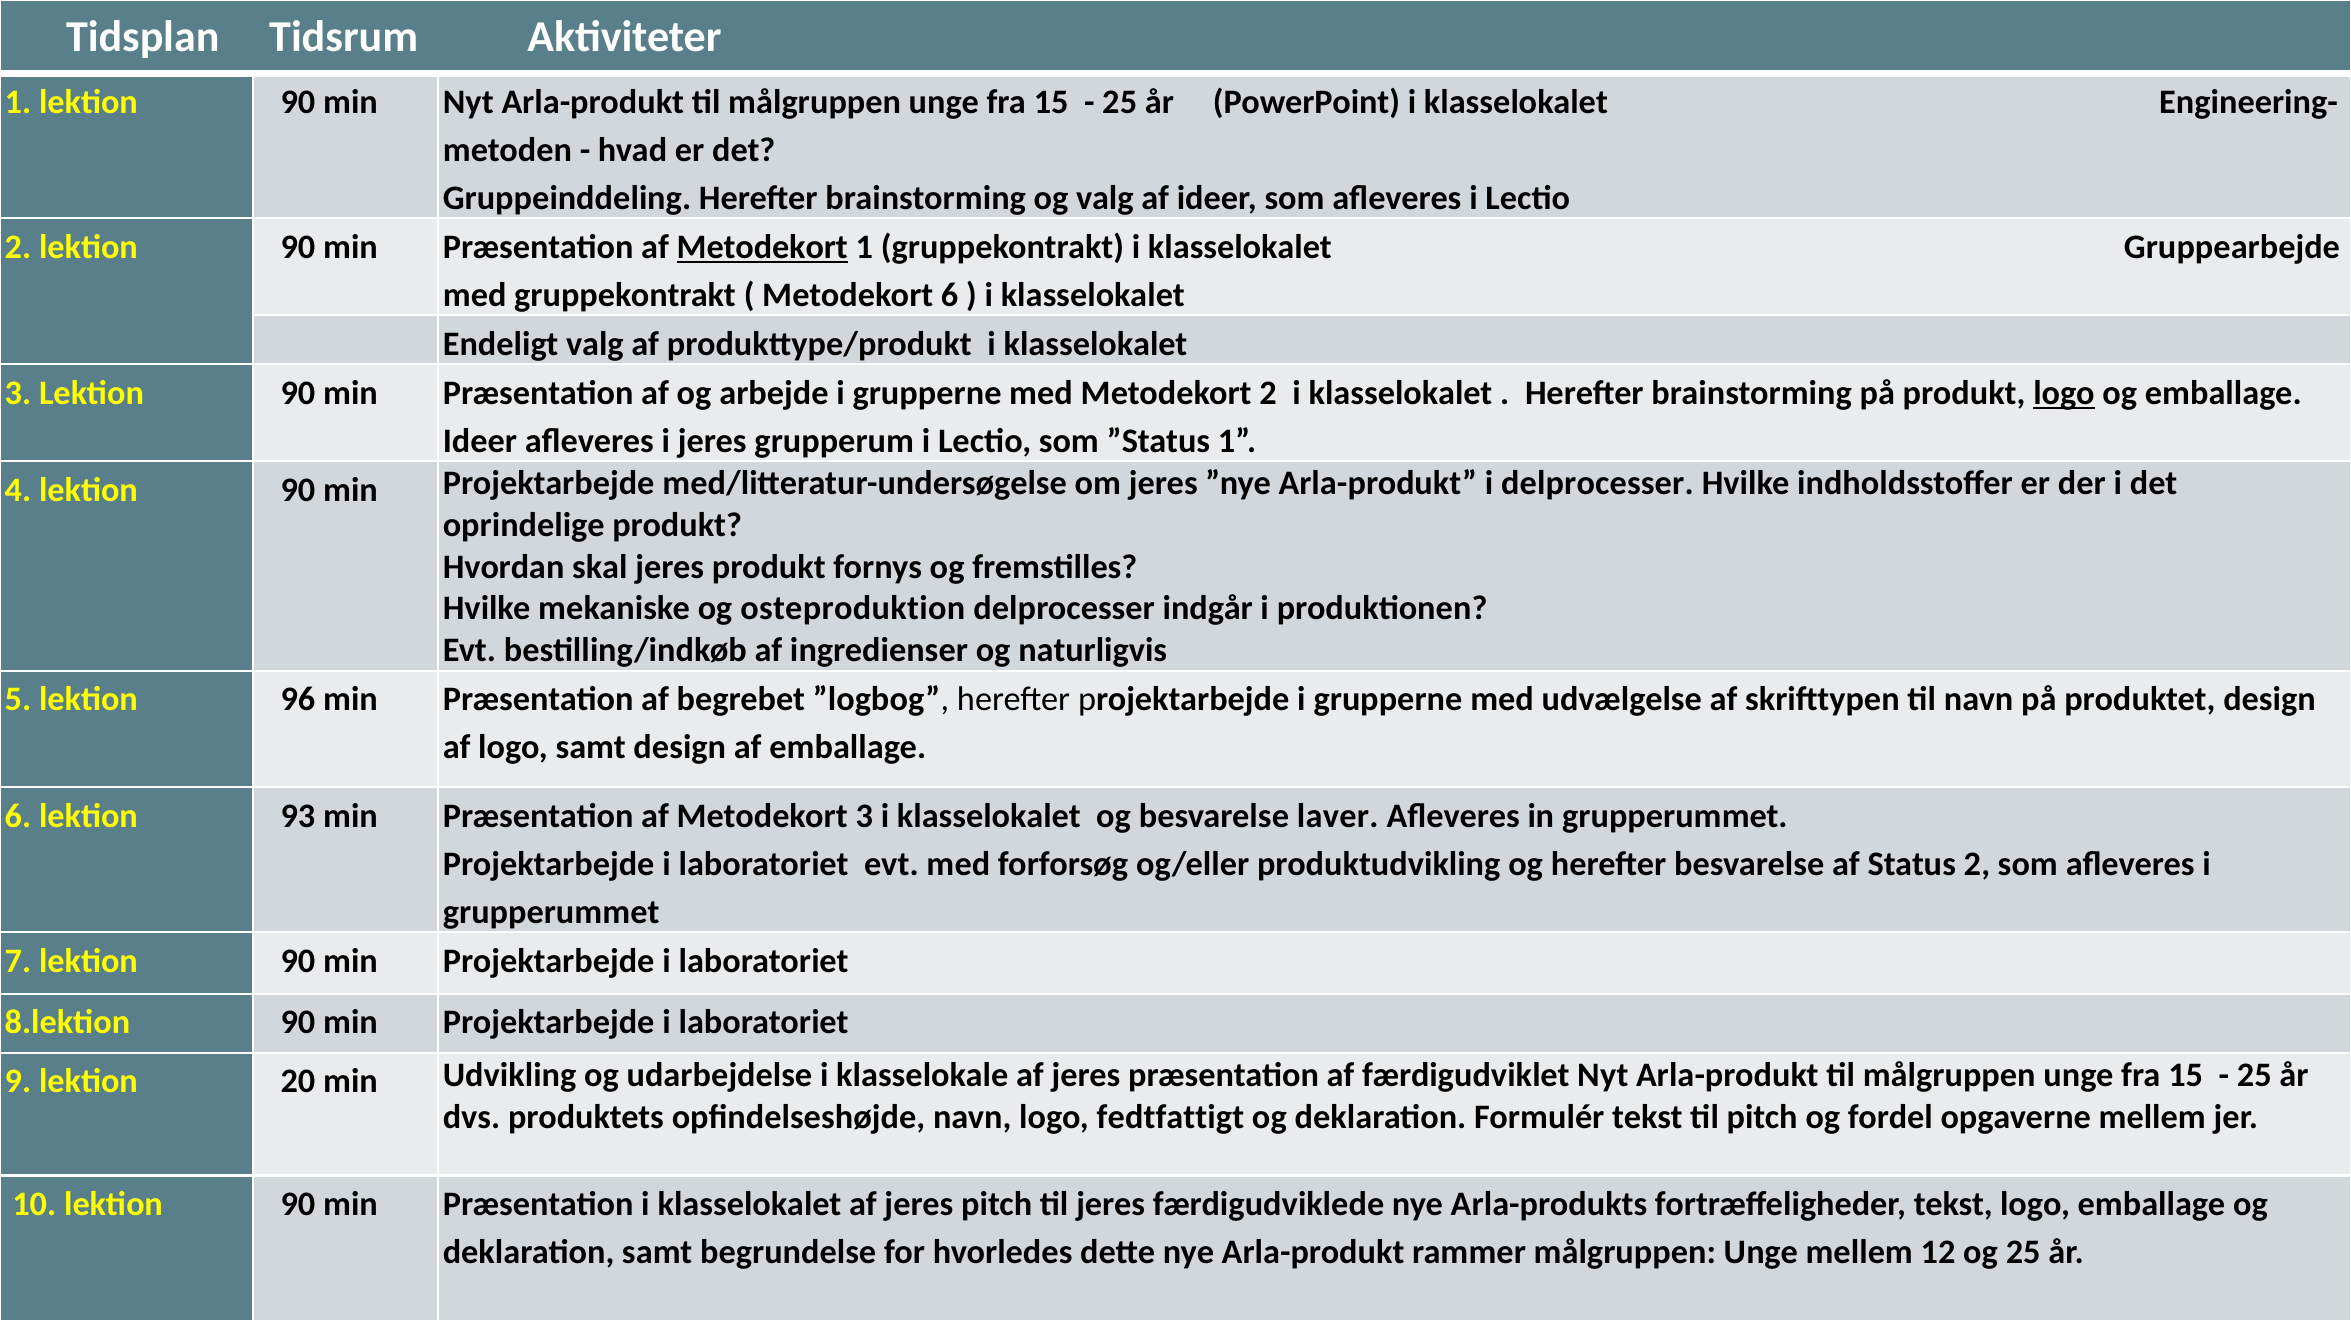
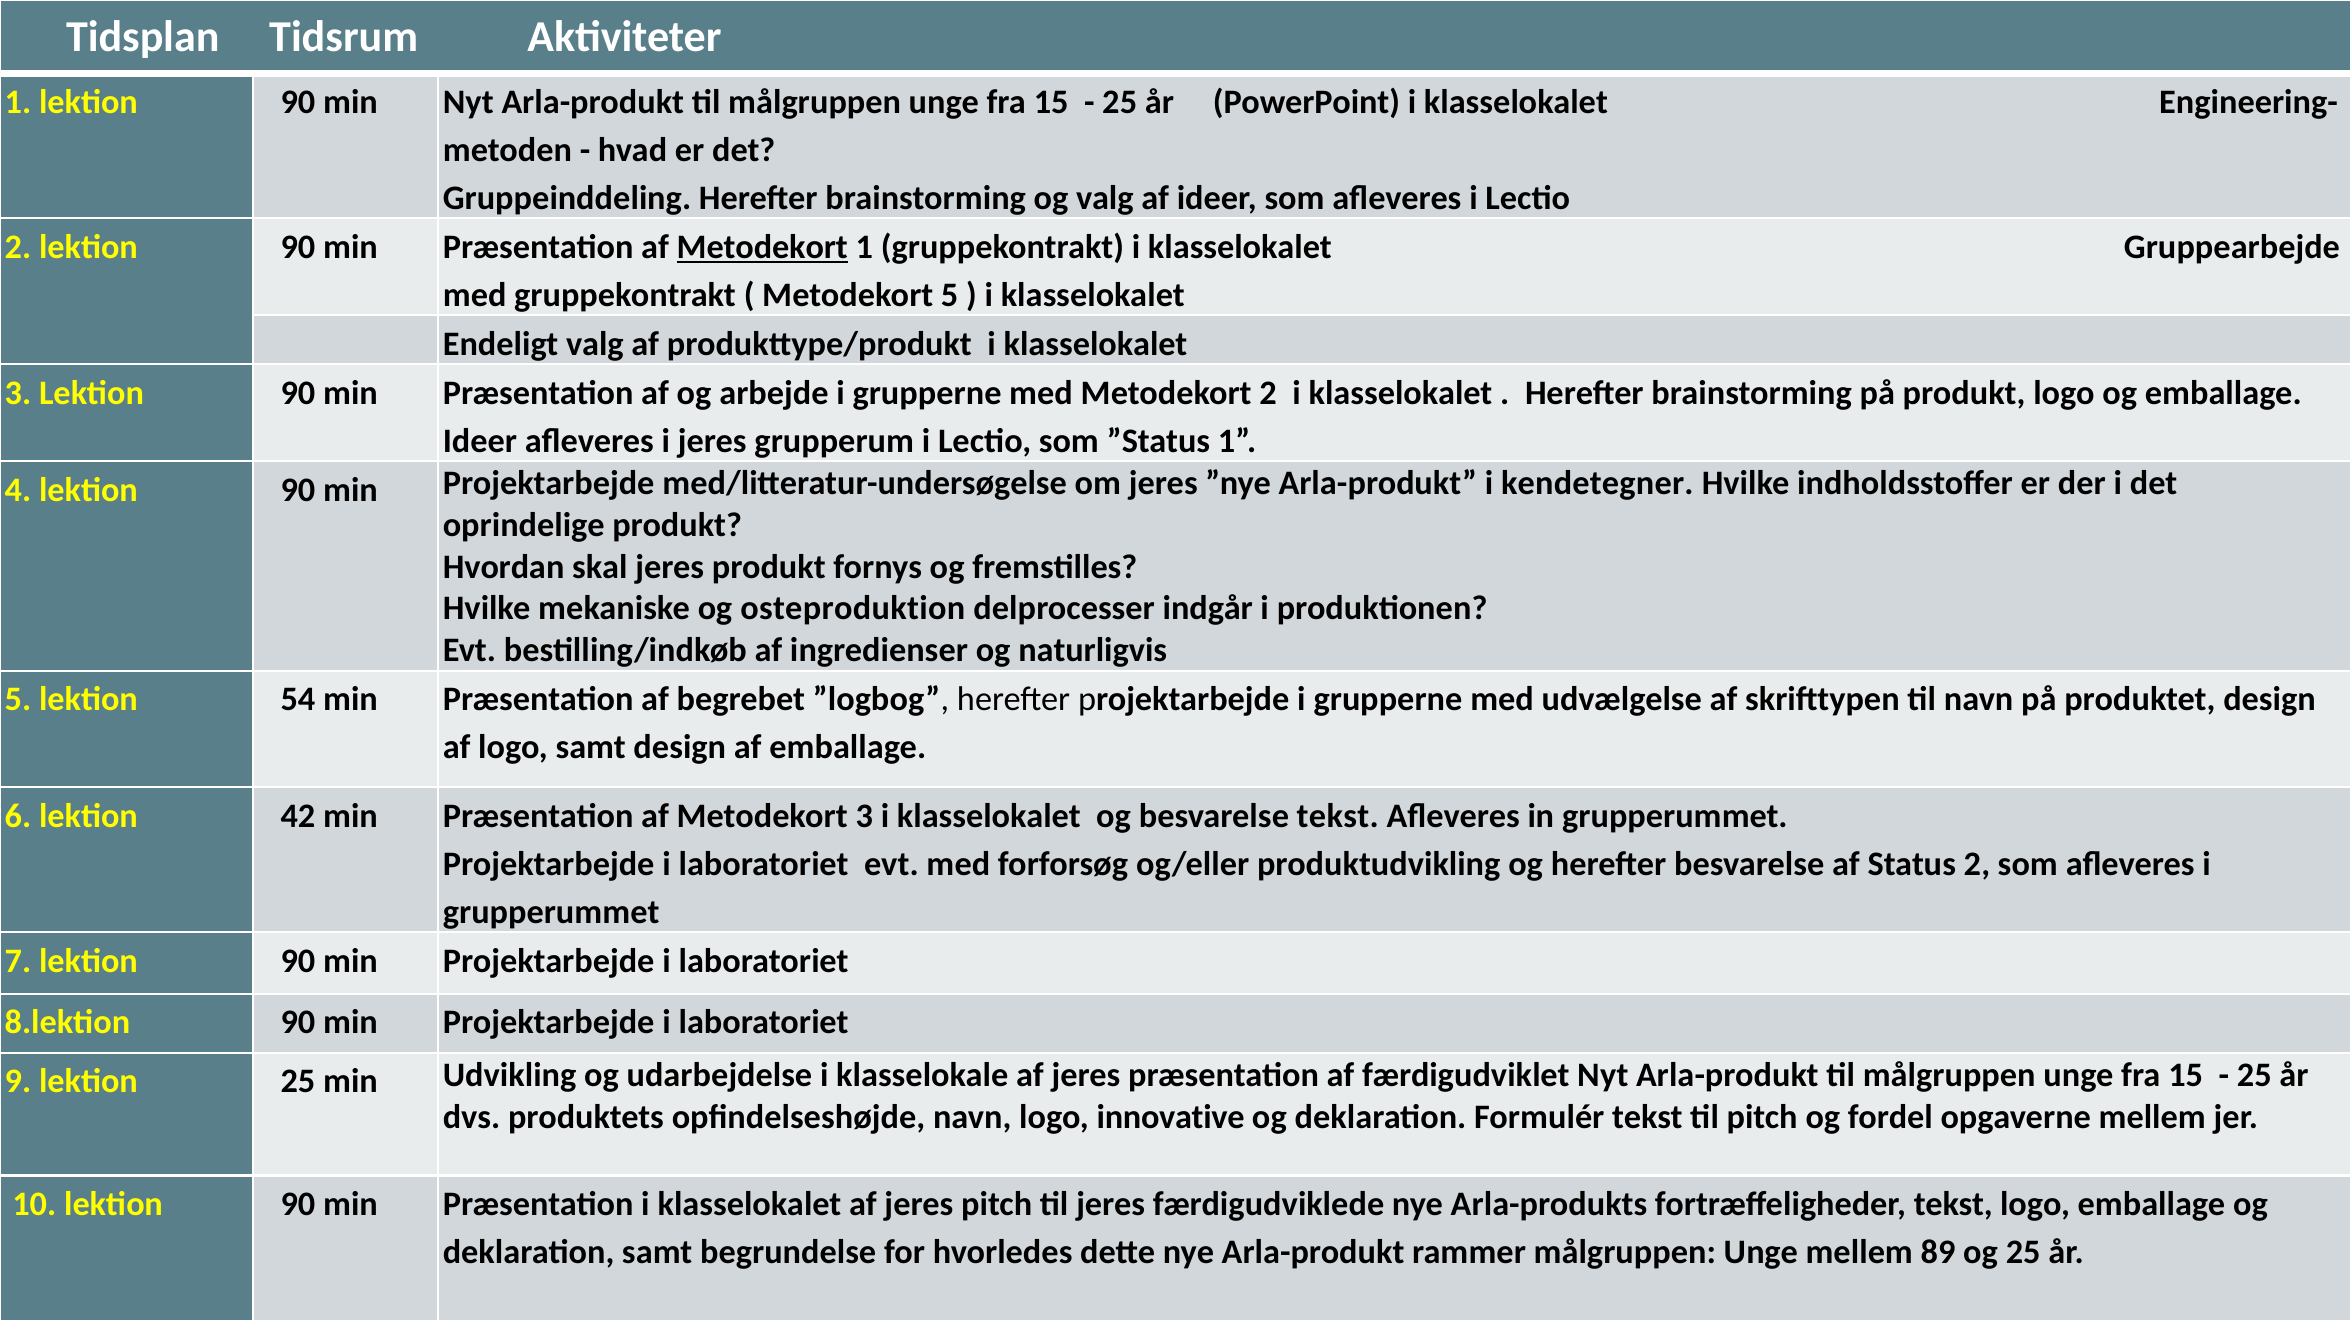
Metodekort 6: 6 -> 5
logo at (2064, 393) underline: present -> none
i delprocesser: delprocesser -> kendetegner
96: 96 -> 54
93: 93 -> 42
besvarelse laver: laver -> tekst
lektion 20: 20 -> 25
fedtfattigt: fedtfattigt -> innovative
12: 12 -> 89
